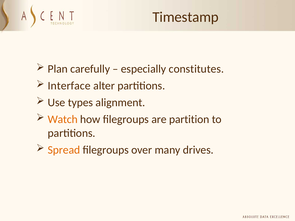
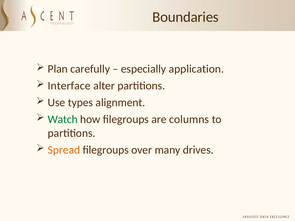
Timestamp: Timestamp -> Boundaries
constitutes: constitutes -> application
Watch colour: orange -> green
partition: partition -> columns
